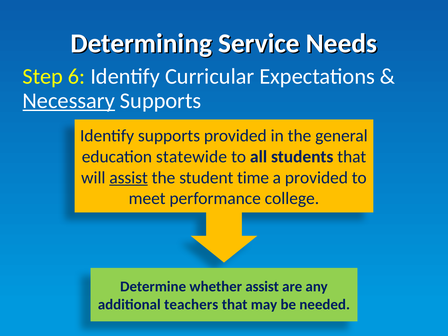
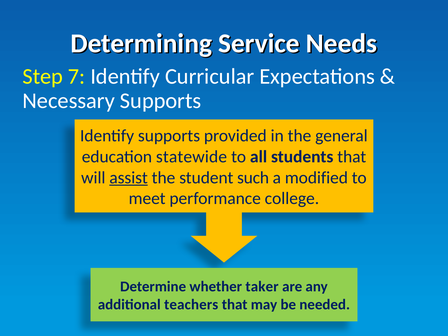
6: 6 -> 7
Necessary underline: present -> none
time: time -> such
a provided: provided -> modified
whether assist: assist -> taker
